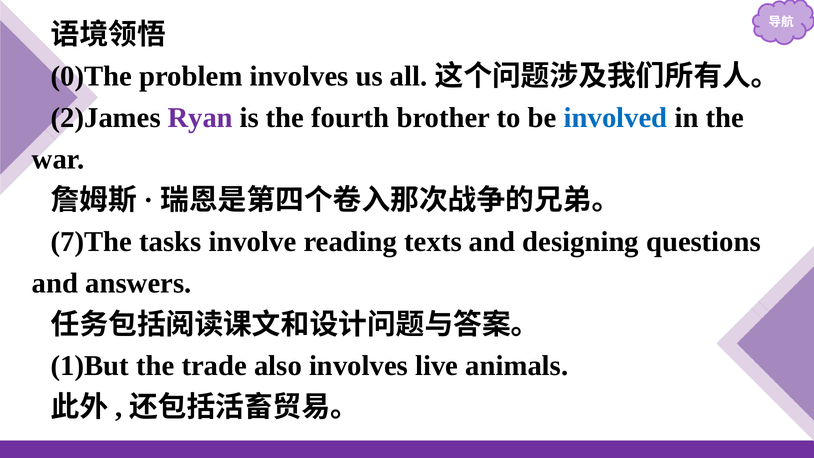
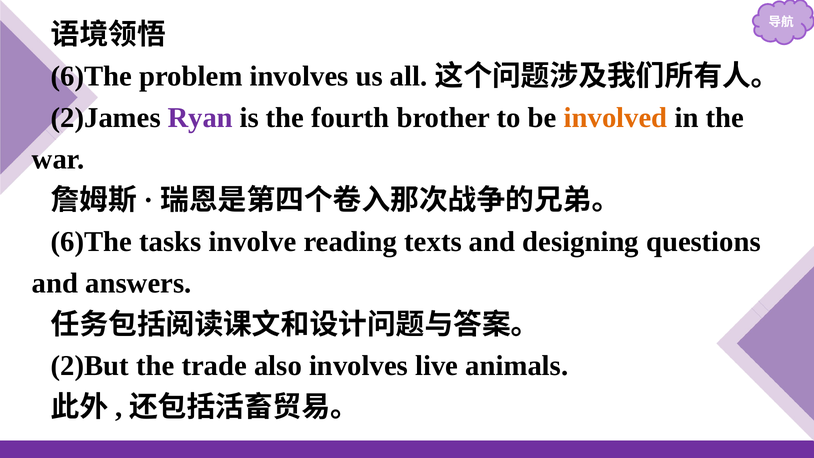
0)The at (91, 76): 0)The -> 6)The
involved colour: blue -> orange
7)The at (91, 242): 7)The -> 6)The
1)But: 1)But -> 2)But
